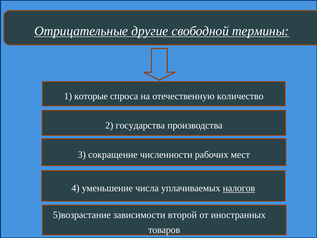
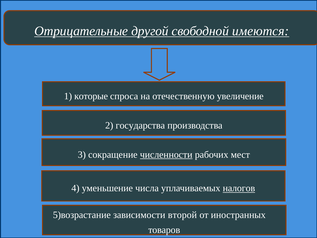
другие: другие -> другой
термины: термины -> имеются
количество: количество -> увеличение
численности underline: none -> present
